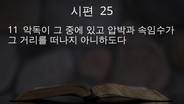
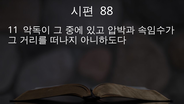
25: 25 -> 88
